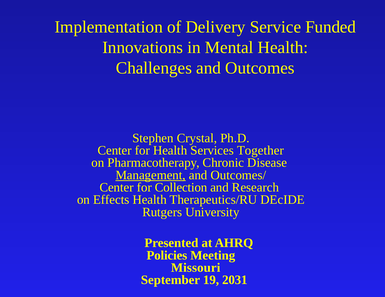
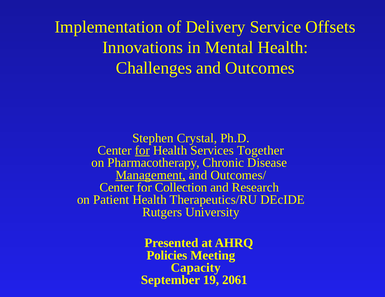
Funded: Funded -> Offsets
for at (142, 150) underline: none -> present
Effects: Effects -> Patient
Missouri: Missouri -> Capacity
2031: 2031 -> 2061
